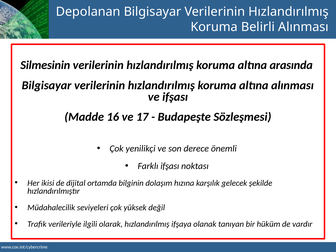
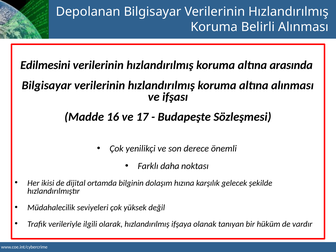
Silmesinin: Silmesinin -> Edilmesini
Farklı ifşası: ifşası -> daha
